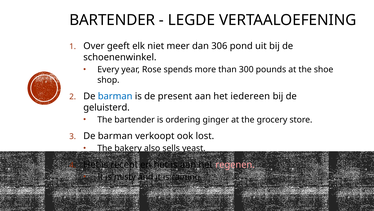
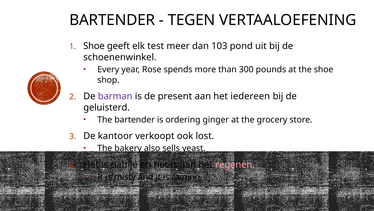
LEGDE: LEGDE -> TEGEN
Over at (94, 46): Over -> Shoe
niet: niet -> test
306: 306 -> 103
barman at (115, 96) colour: blue -> purple
barman at (115, 136): barman -> kantoor
recept: recept -> nabije
